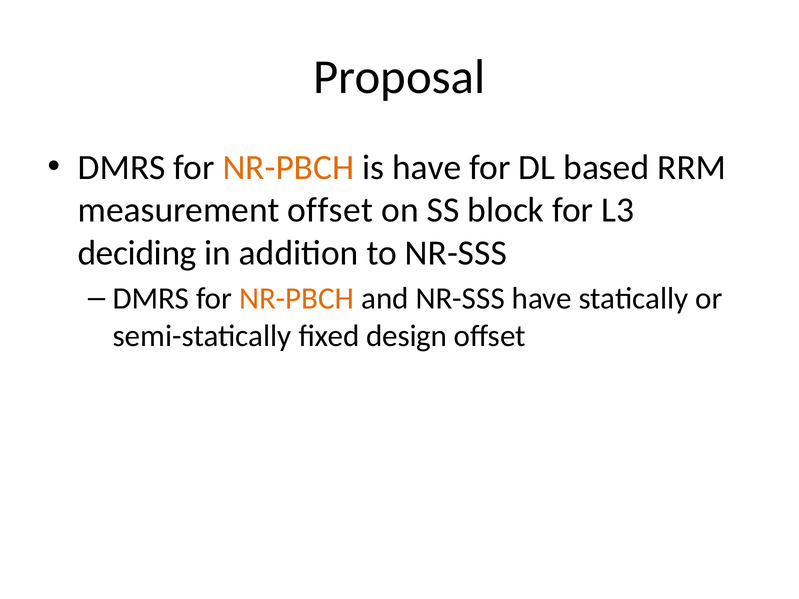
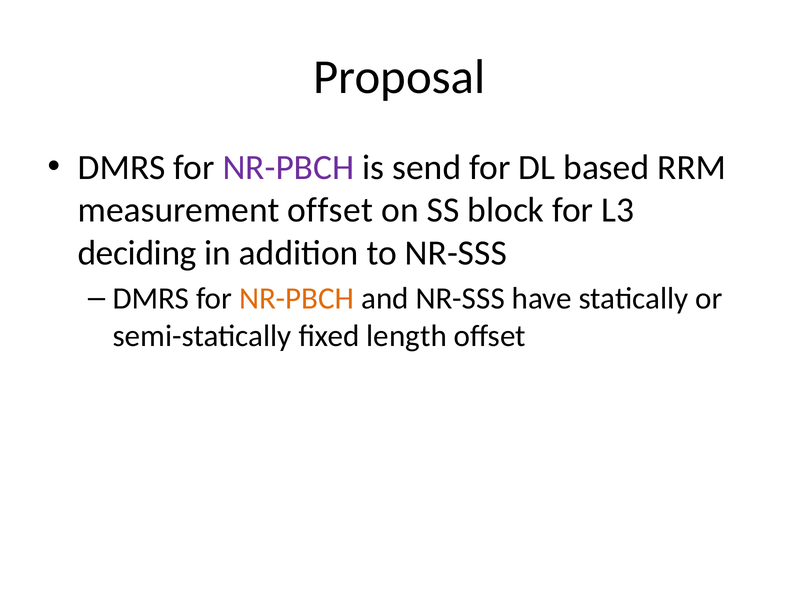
NR-PBCH at (288, 168) colour: orange -> purple
is have: have -> send
design: design -> length
